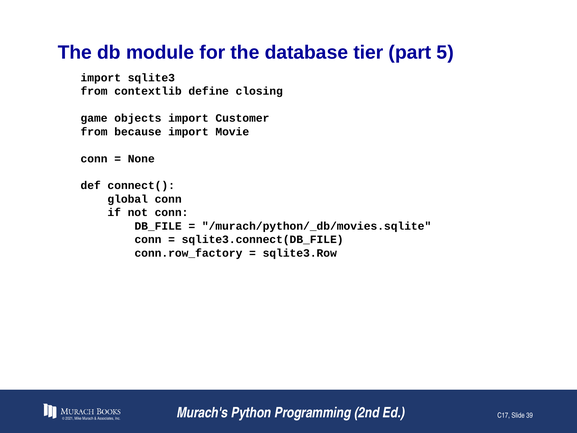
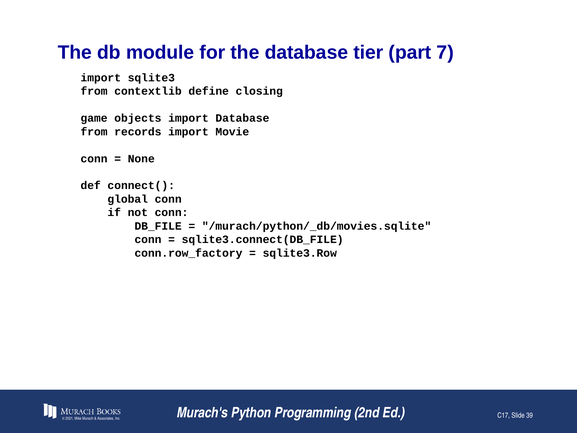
5: 5 -> 7
import Customer: Customer -> Database
because: because -> records
